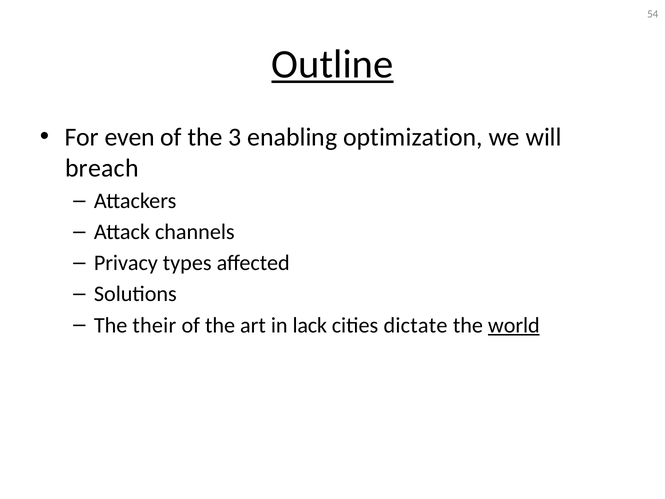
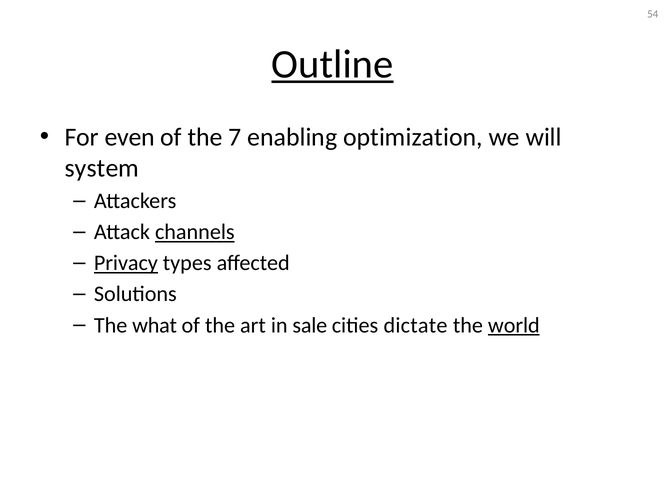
3: 3 -> 7
breach: breach -> system
channels underline: none -> present
Privacy underline: none -> present
their: their -> what
lack: lack -> sale
